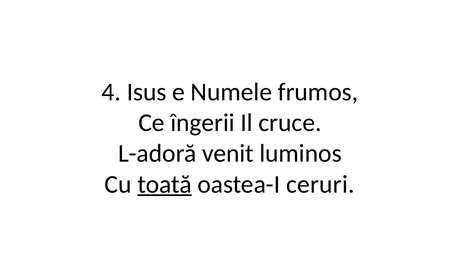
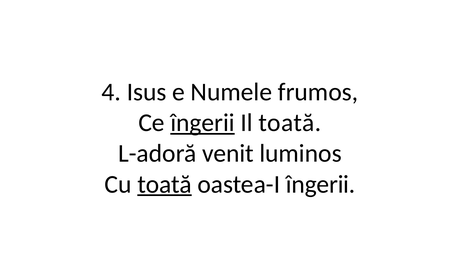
îngerii at (203, 123) underline: none -> present
Il cruce: cruce -> toată
oastea-I ceruri: ceruri -> îngerii
